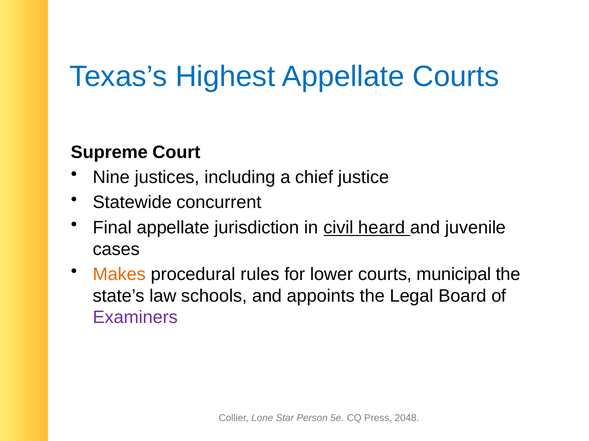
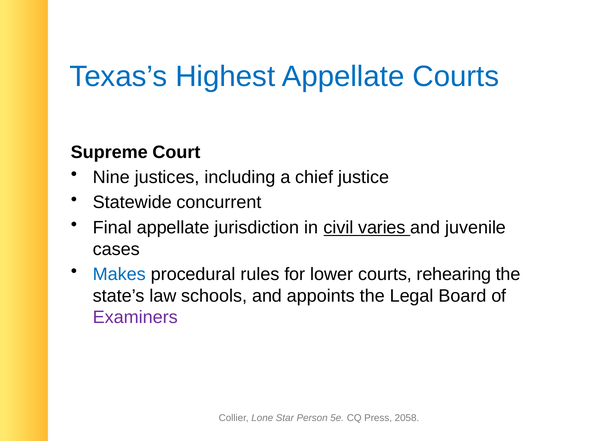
heard: heard -> varies
Makes colour: orange -> blue
municipal: municipal -> rehearing
2048: 2048 -> 2058
